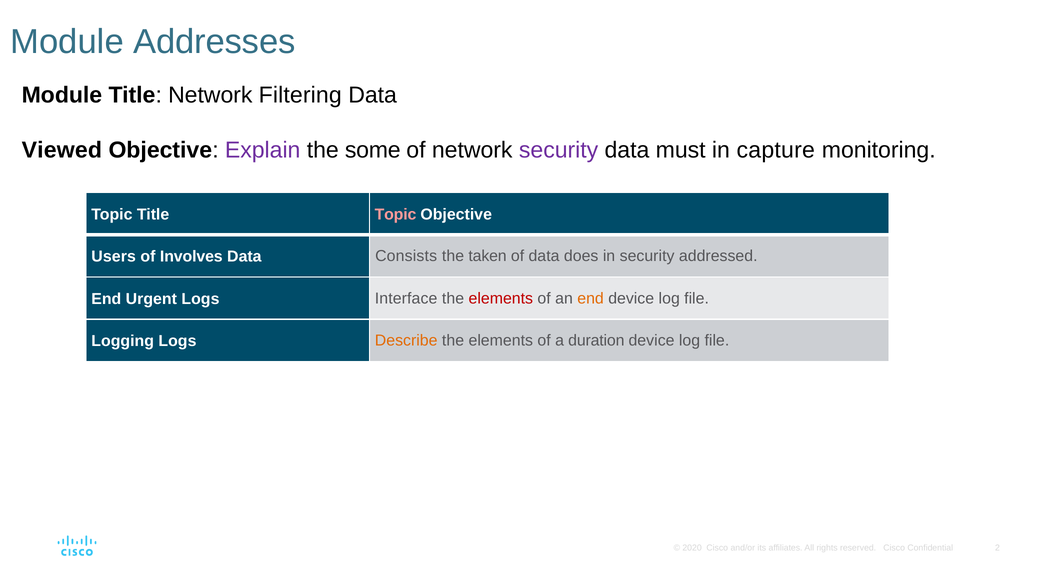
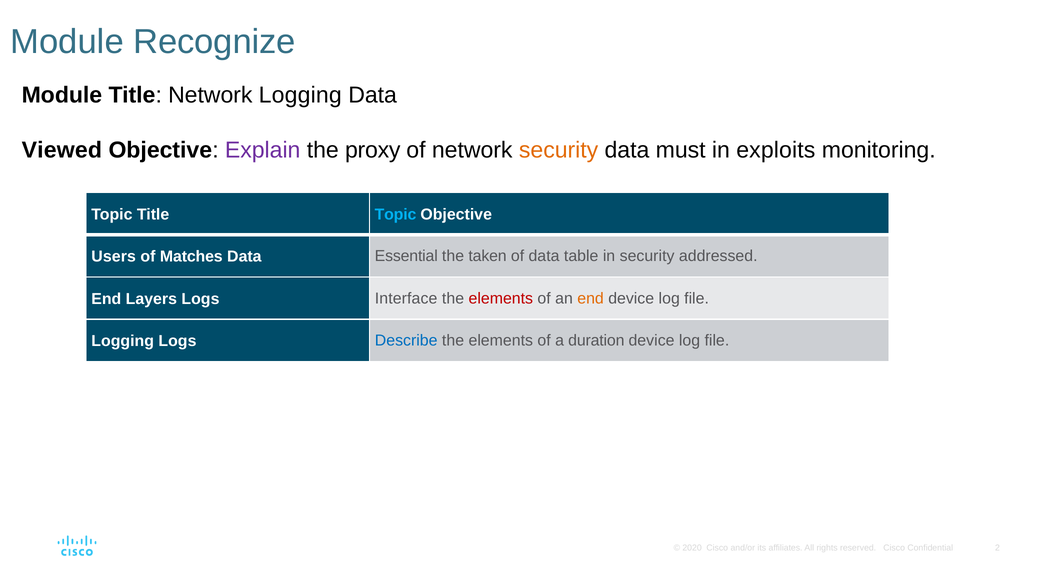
Addresses: Addresses -> Recognize
Network Filtering: Filtering -> Logging
some: some -> proxy
security at (559, 150) colour: purple -> orange
capture: capture -> exploits
Topic at (396, 215) colour: pink -> light blue
Involves: Involves -> Matches
Consists: Consists -> Essential
does: does -> table
Urgent: Urgent -> Layers
Describe colour: orange -> blue
